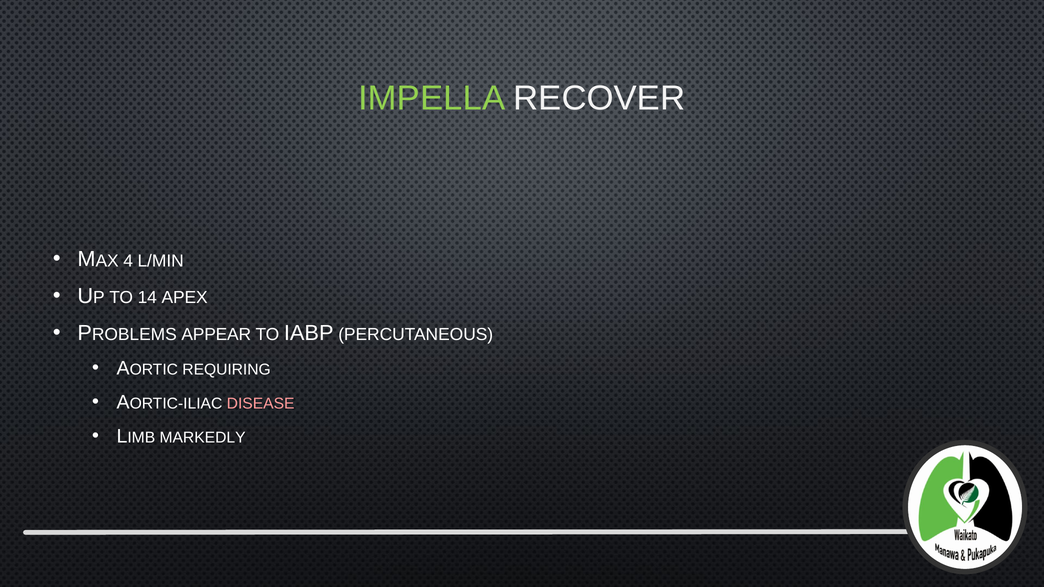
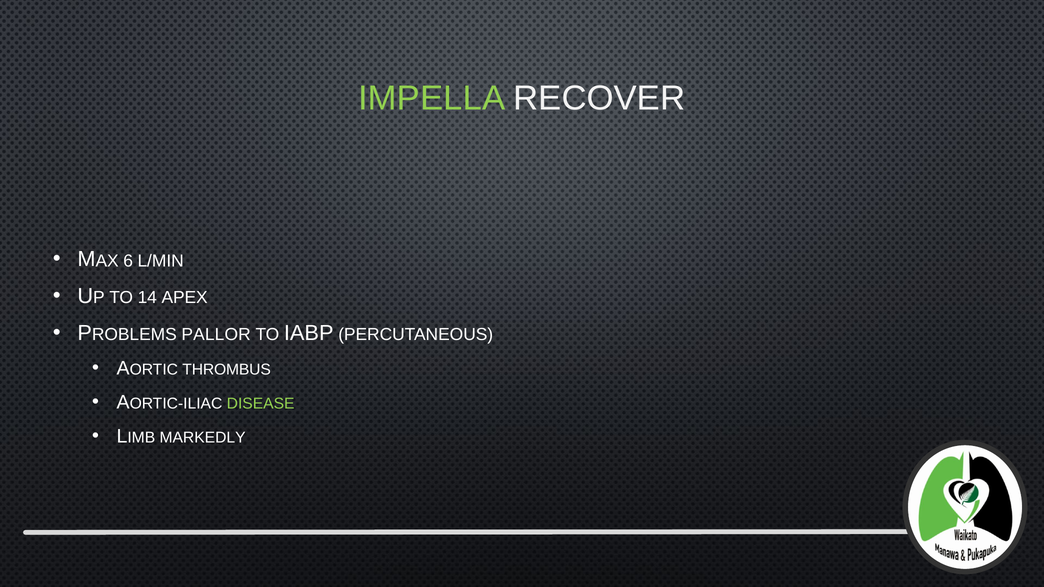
4: 4 -> 6
APPEAR: APPEAR -> PALLOR
REQUIRING: REQUIRING -> THROMBUS
DISEASE colour: pink -> light green
